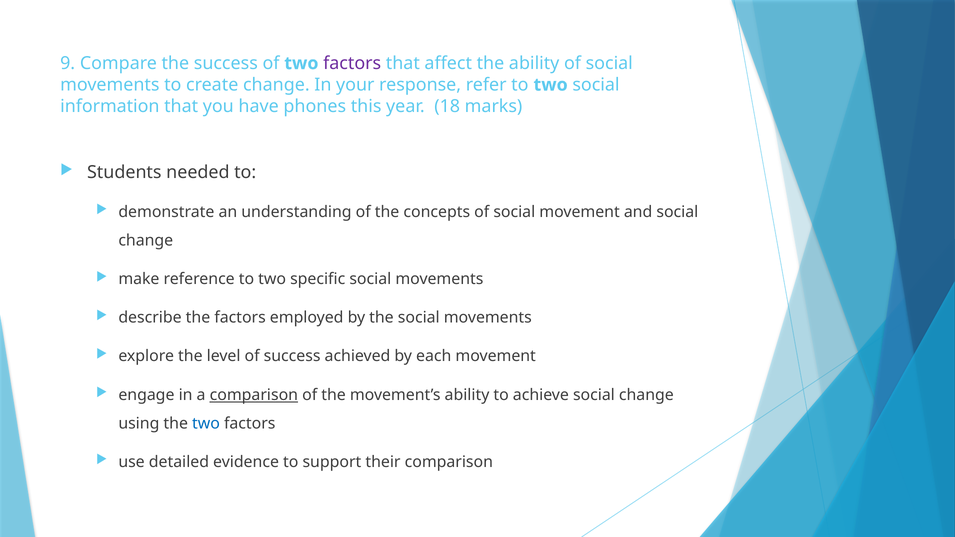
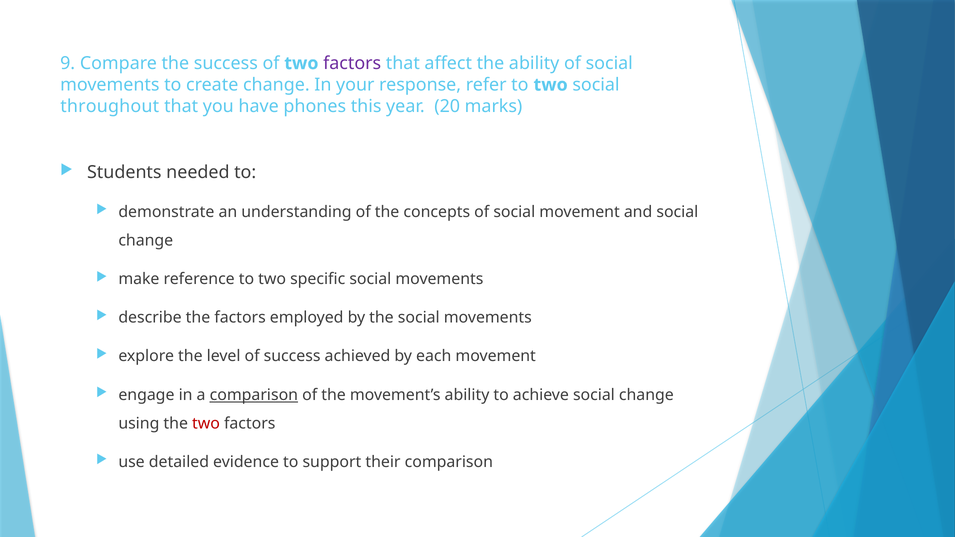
information: information -> throughout
18: 18 -> 20
two at (206, 423) colour: blue -> red
